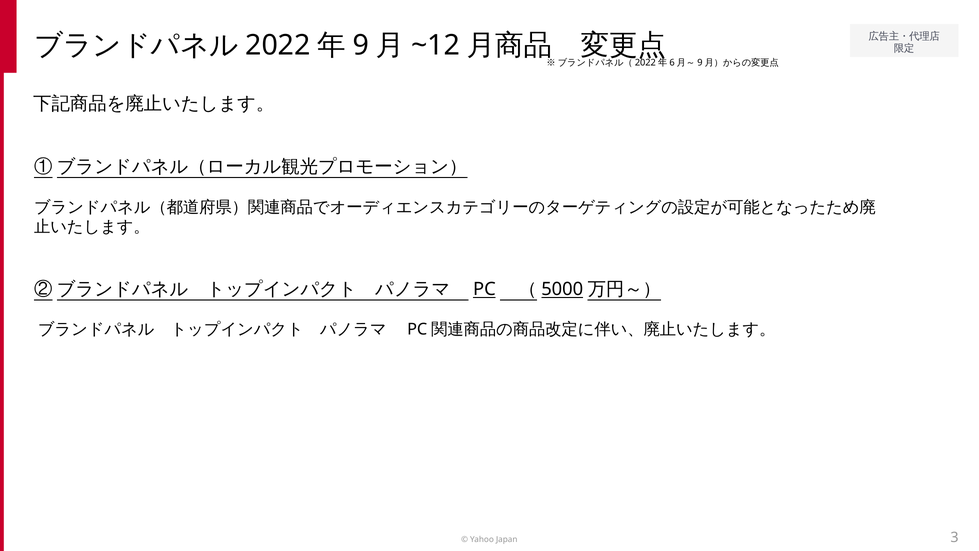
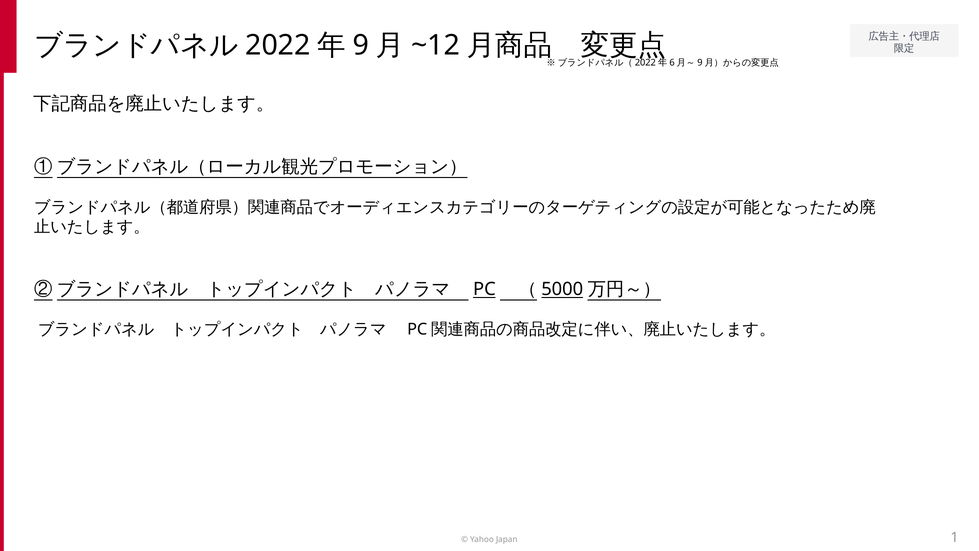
3: 3 -> 1
